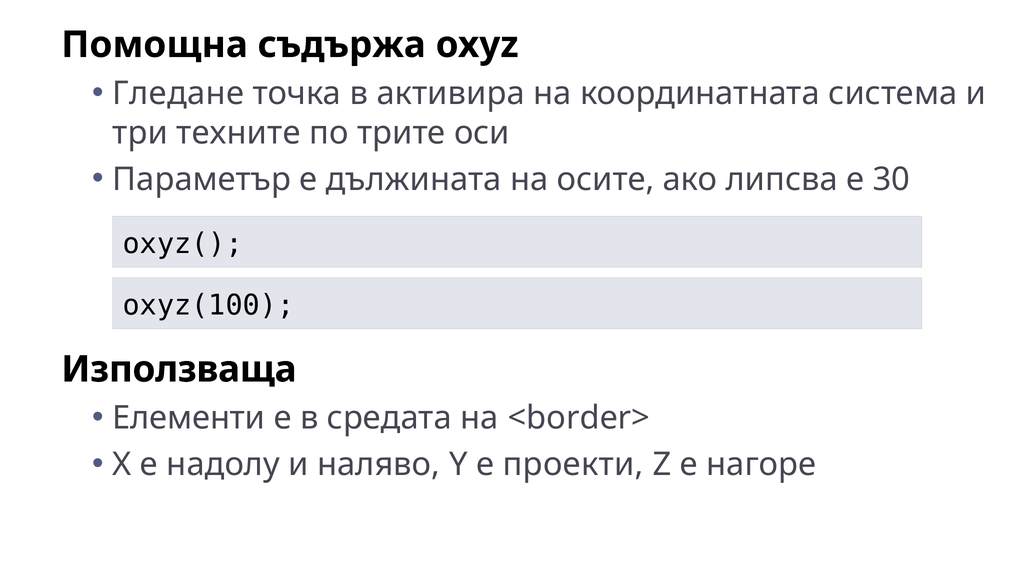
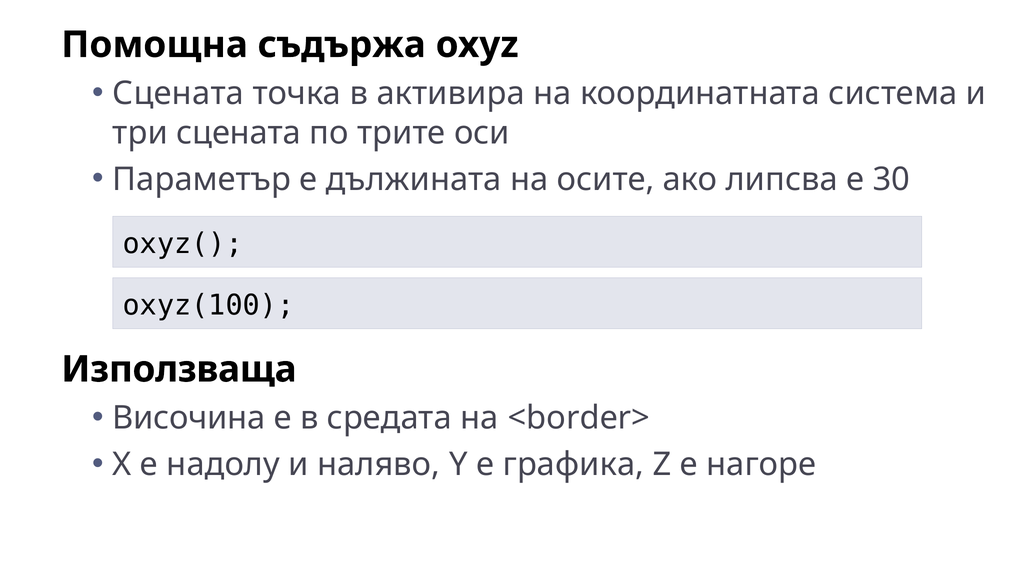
Гледане at (178, 94): Гледане -> Сцената
три техните: техните -> сцената
Елементи: Елементи -> Височина
проекти: проекти -> графика
